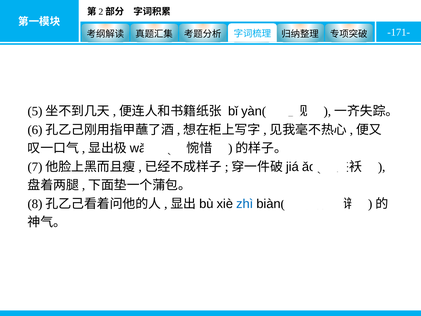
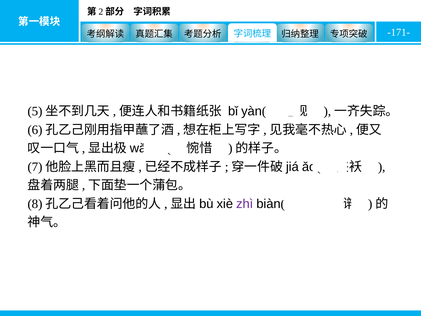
zhì colour: blue -> purple
